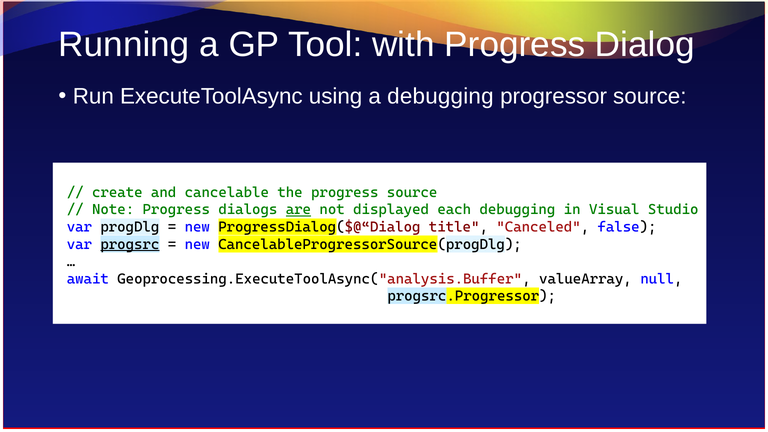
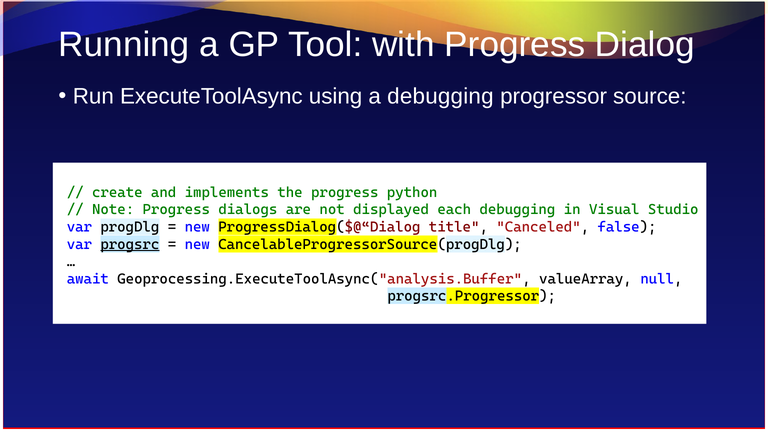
cancelable: cancelable -> implements
progress source: source -> python
are underline: present -> none
